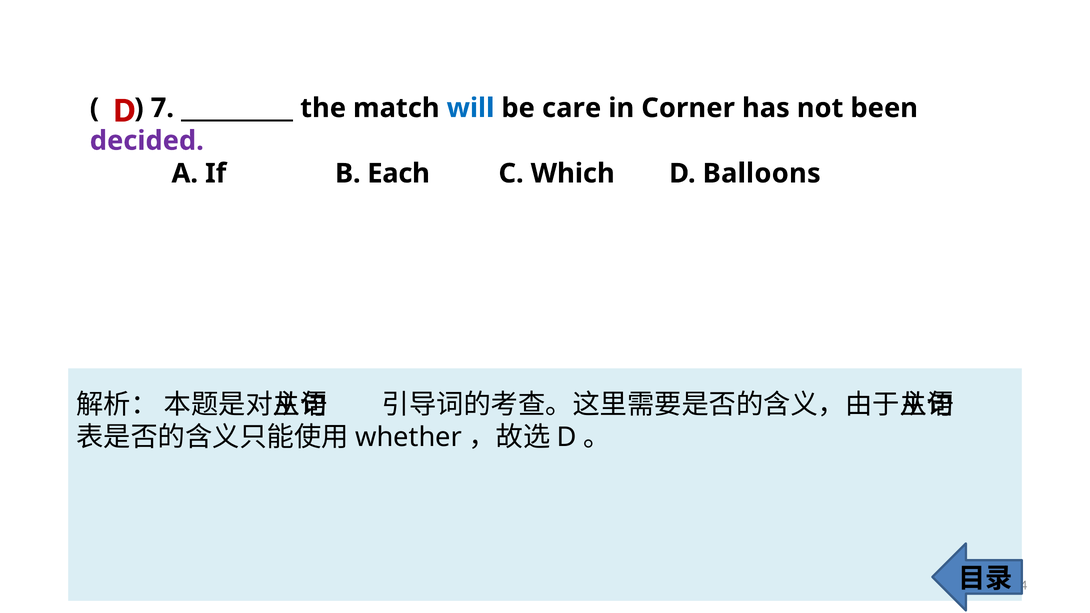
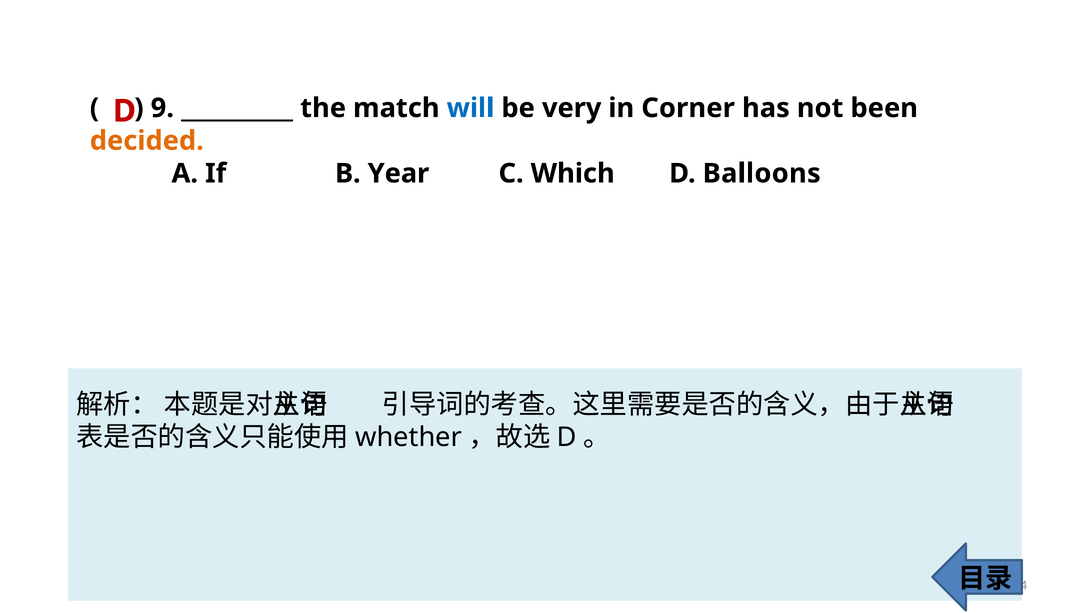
7: 7 -> 9
care: care -> very
decided colour: purple -> orange
Each: Each -> Year
